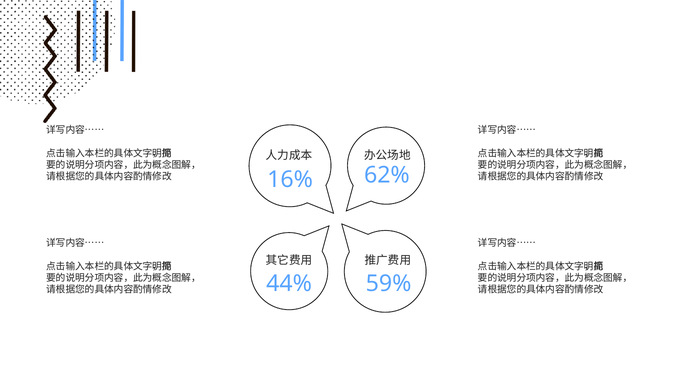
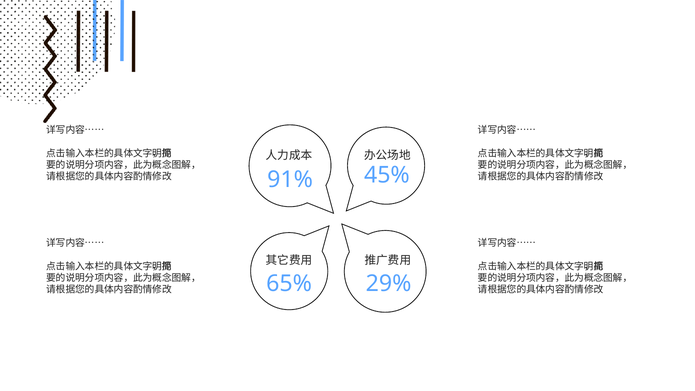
62%: 62% -> 45%
16%: 16% -> 91%
44%: 44% -> 65%
59%: 59% -> 29%
